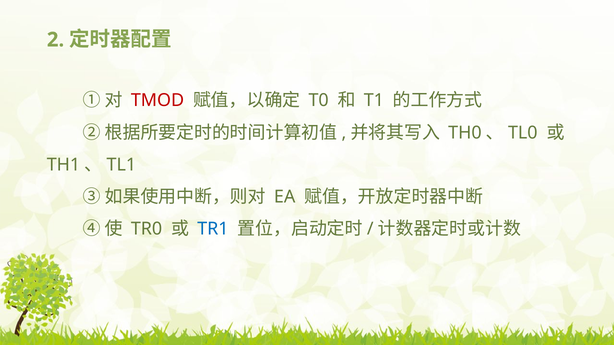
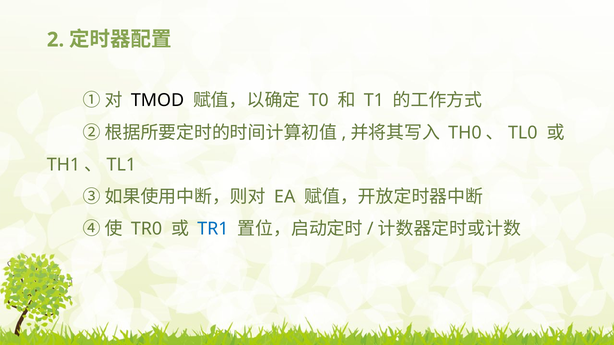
TMOD colour: red -> black
